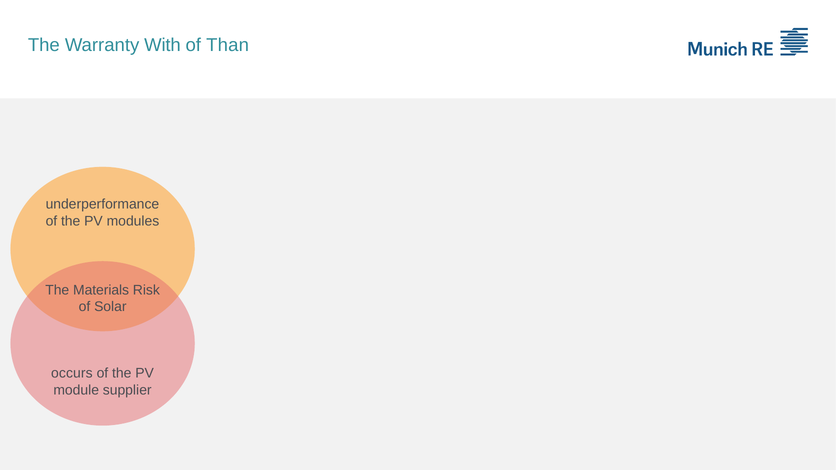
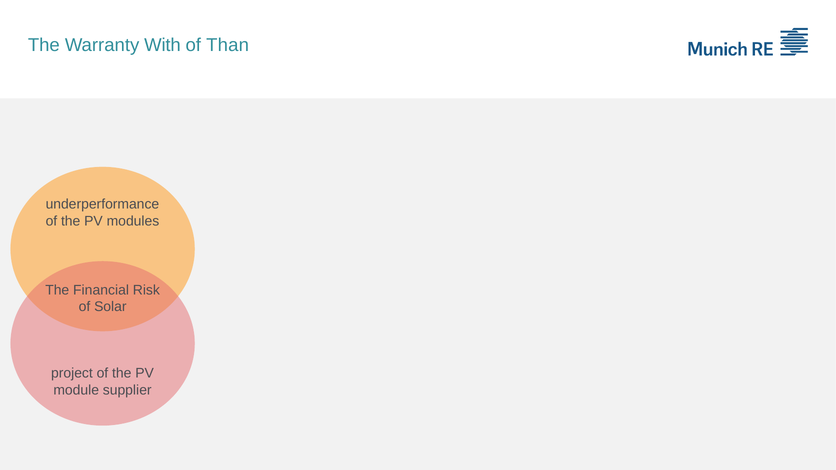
Materials: Materials -> Financial
occurs: occurs -> project
